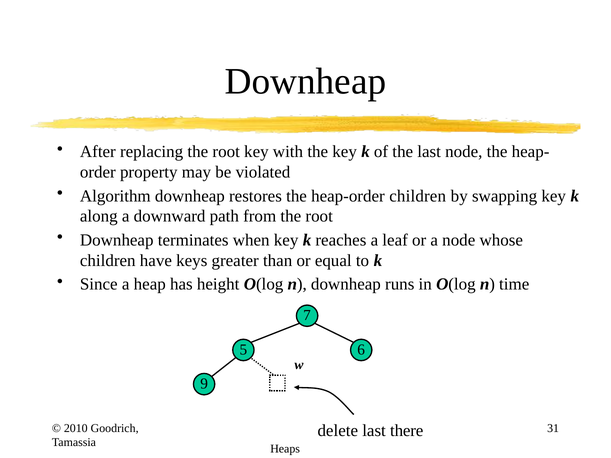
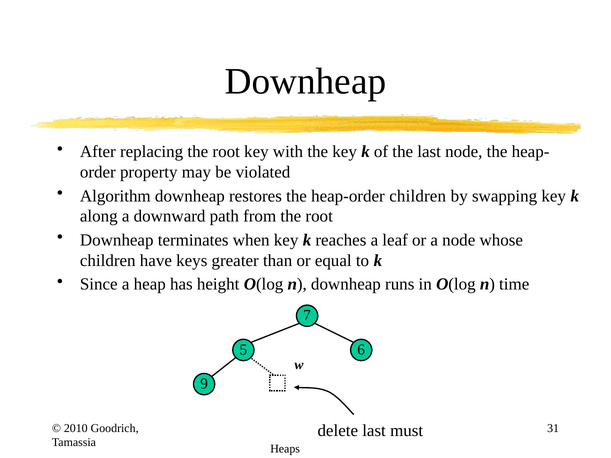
there: there -> must
